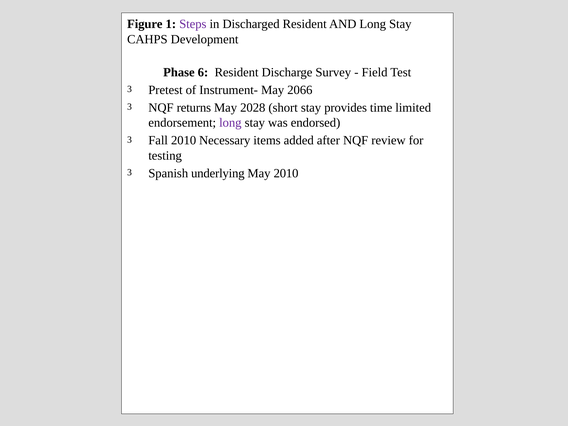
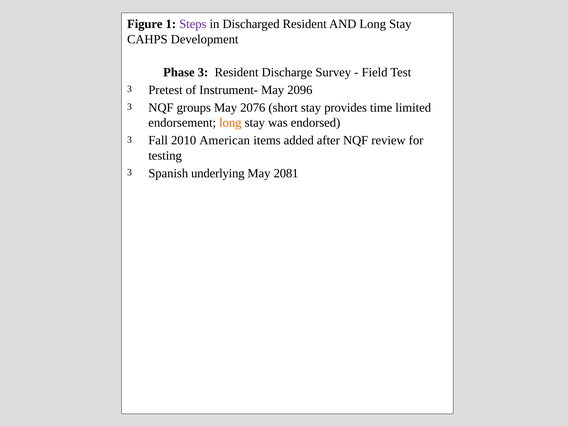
Phase 6: 6 -> 3
2066: 2066 -> 2096
returns: returns -> groups
2028: 2028 -> 2076
long at (230, 123) colour: purple -> orange
Necessary: Necessary -> American
May 2010: 2010 -> 2081
